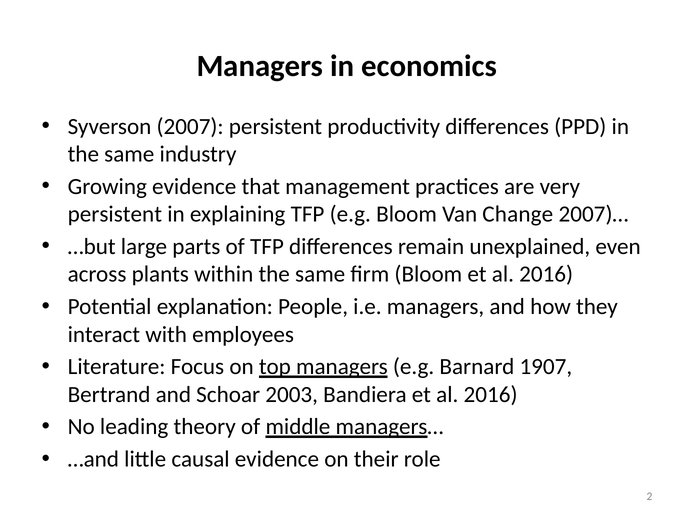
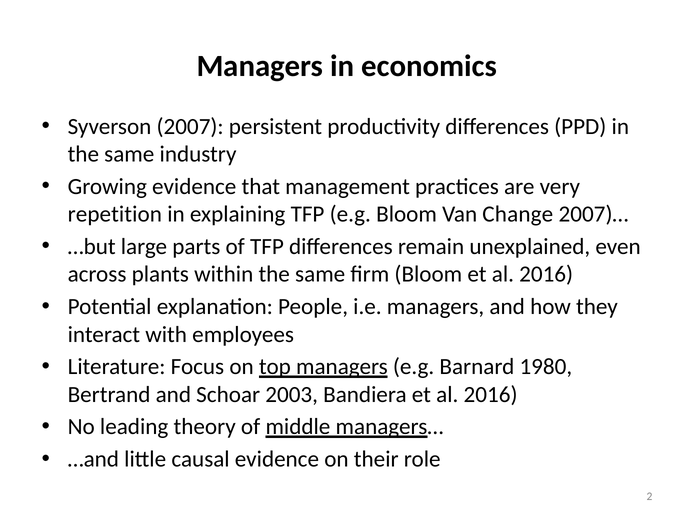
persistent at (115, 214): persistent -> repetition
1907: 1907 -> 1980
